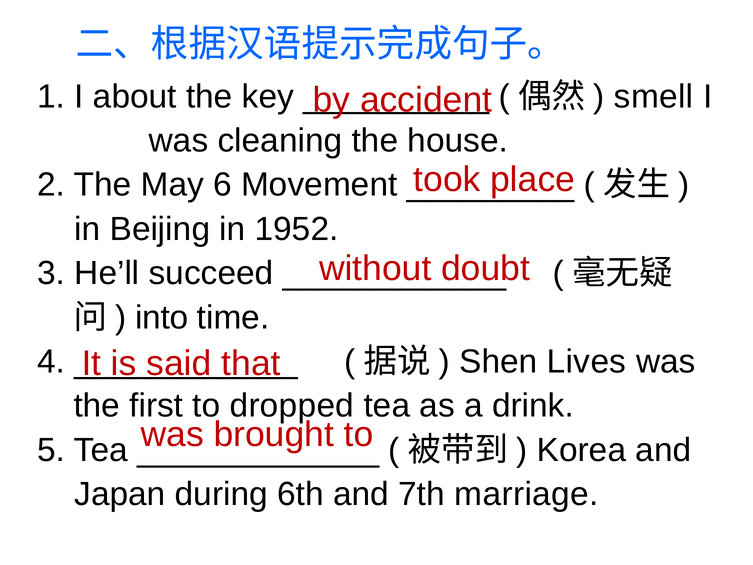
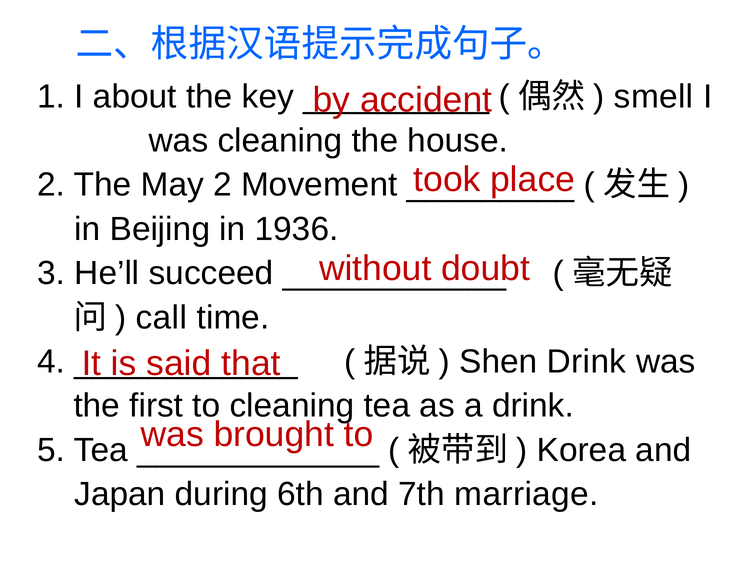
May 6: 6 -> 2
1952: 1952 -> 1936
into: into -> call
Shen Lives: Lives -> Drink
to dropped: dropped -> cleaning
